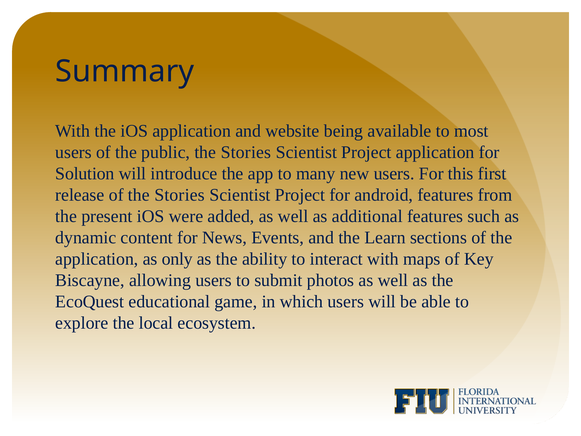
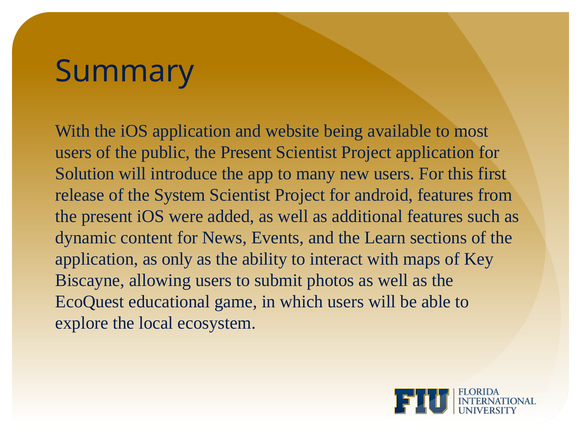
public the Stories: Stories -> Present
of the Stories: Stories -> System
